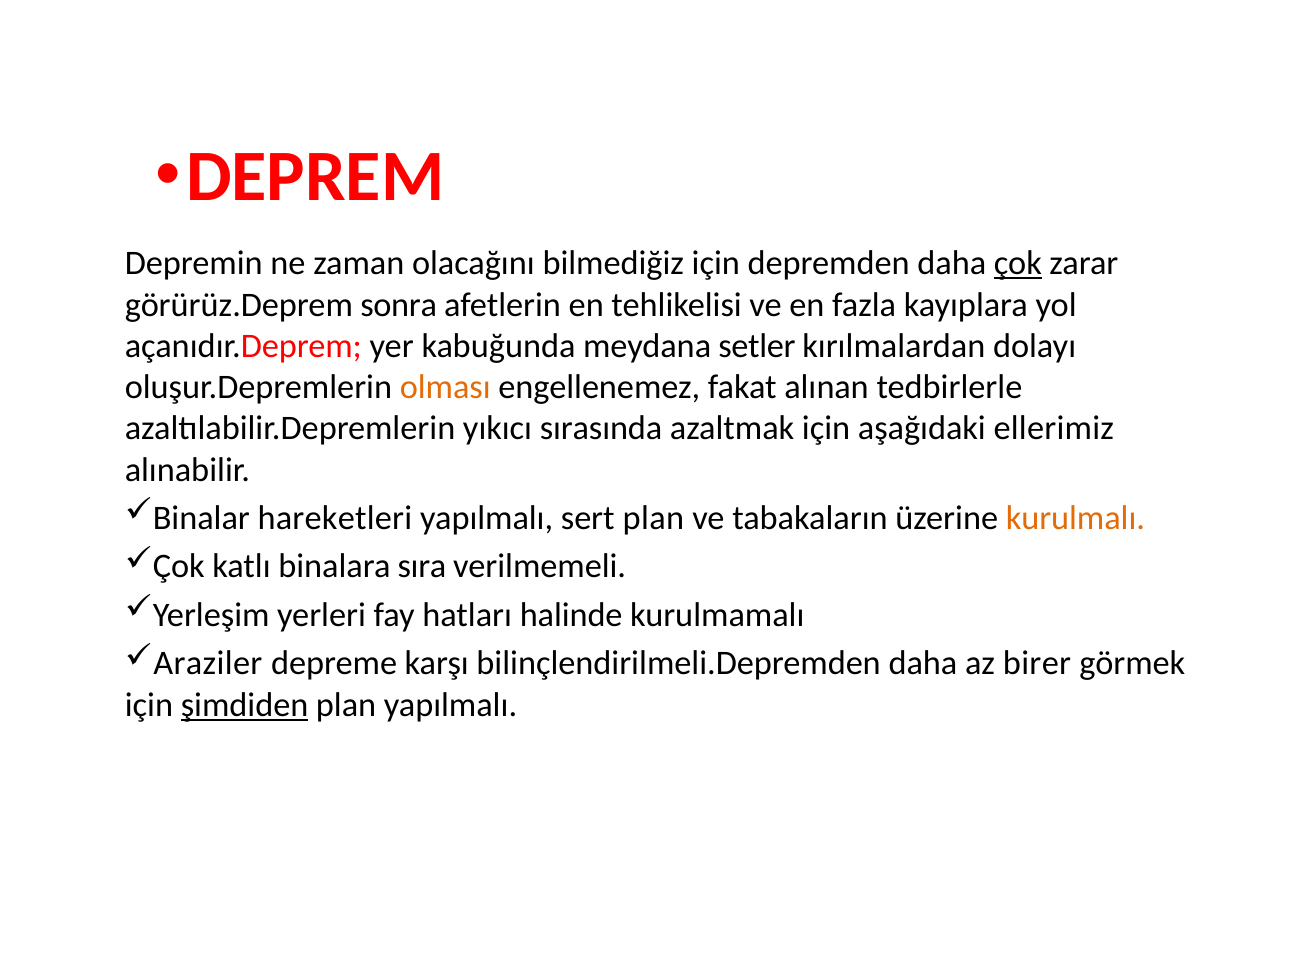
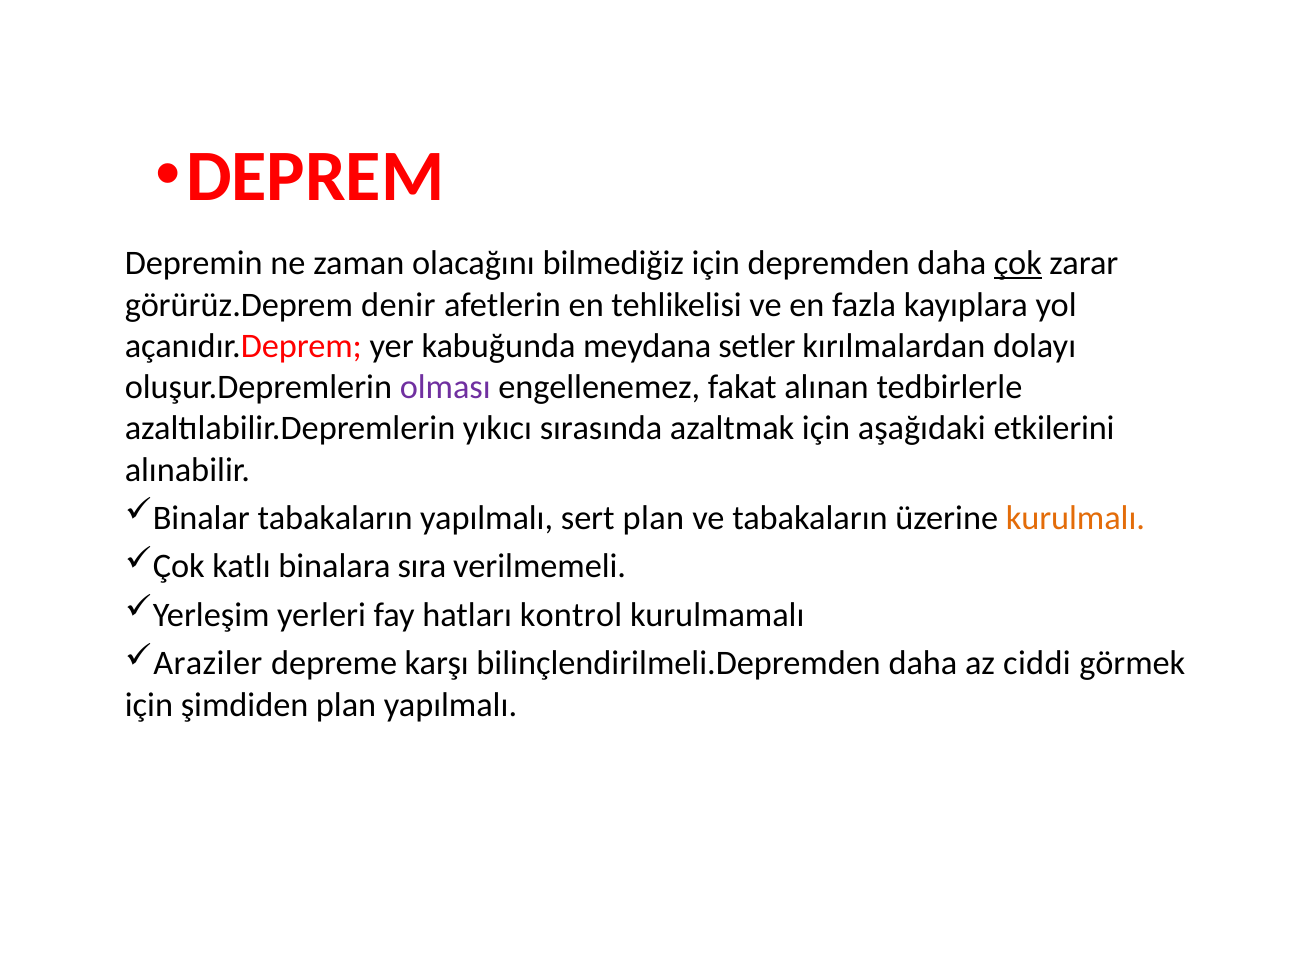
sonra: sonra -> denir
olması colour: orange -> purple
ellerimiz: ellerimiz -> etkilerini
Binalar hareketleri: hareketleri -> tabakaların
halinde: halinde -> kontrol
birer: birer -> ciddi
şimdiden underline: present -> none
